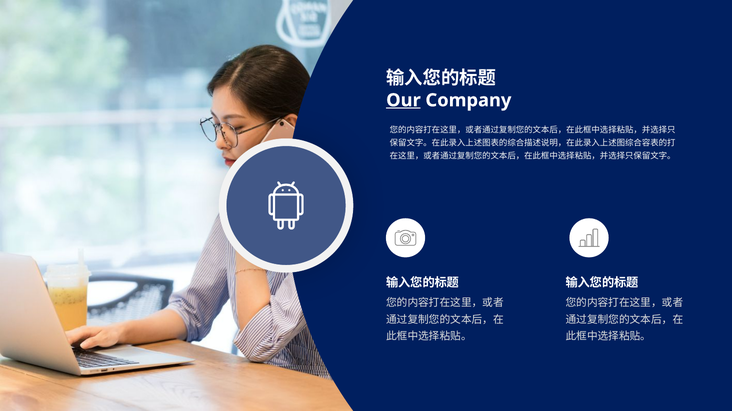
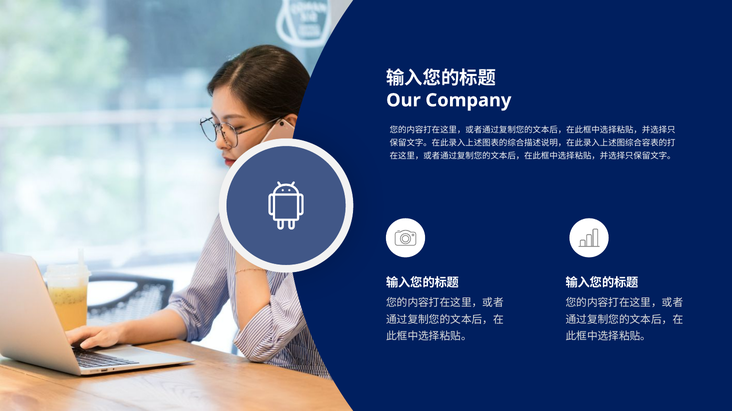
Our underline: present -> none
